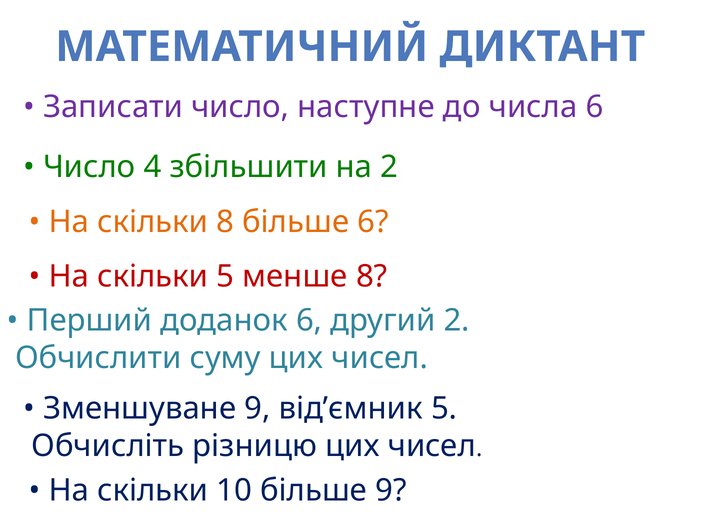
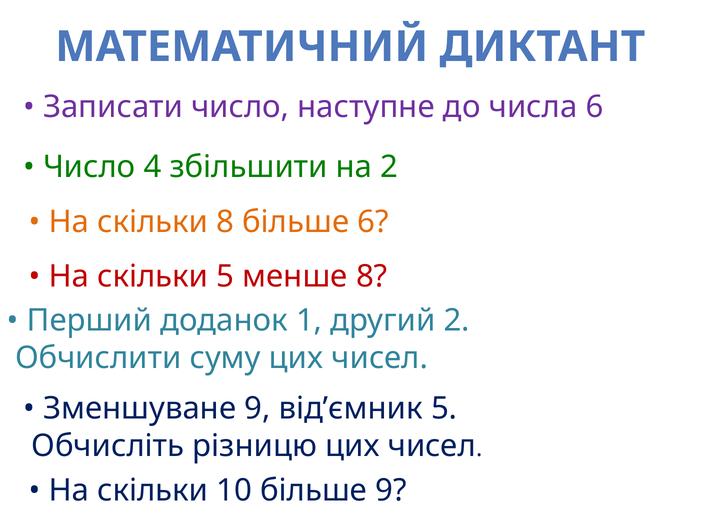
доданок 6: 6 -> 1
